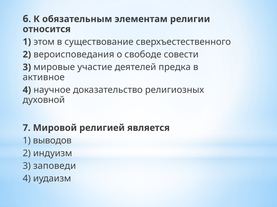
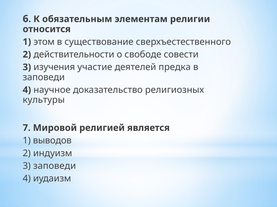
вероисповедания: вероисповедания -> действительности
мировые: мировые -> изучения
активное at (44, 77): активное -> заповеди
духовной: духовной -> культуры
